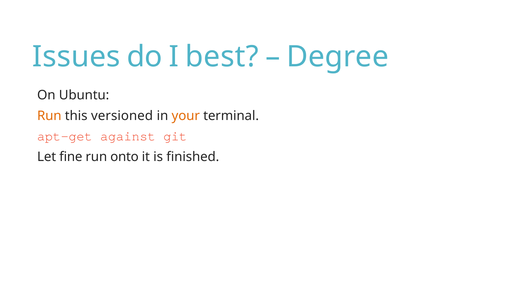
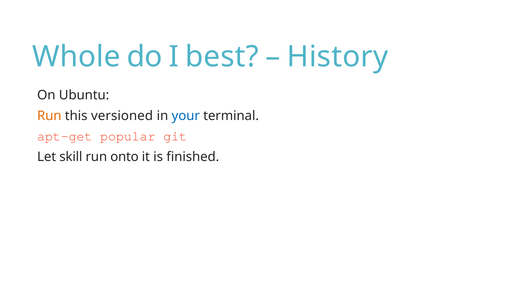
Issues: Issues -> Whole
Degree: Degree -> History
your colour: orange -> blue
against: against -> popular
fine: fine -> skill
